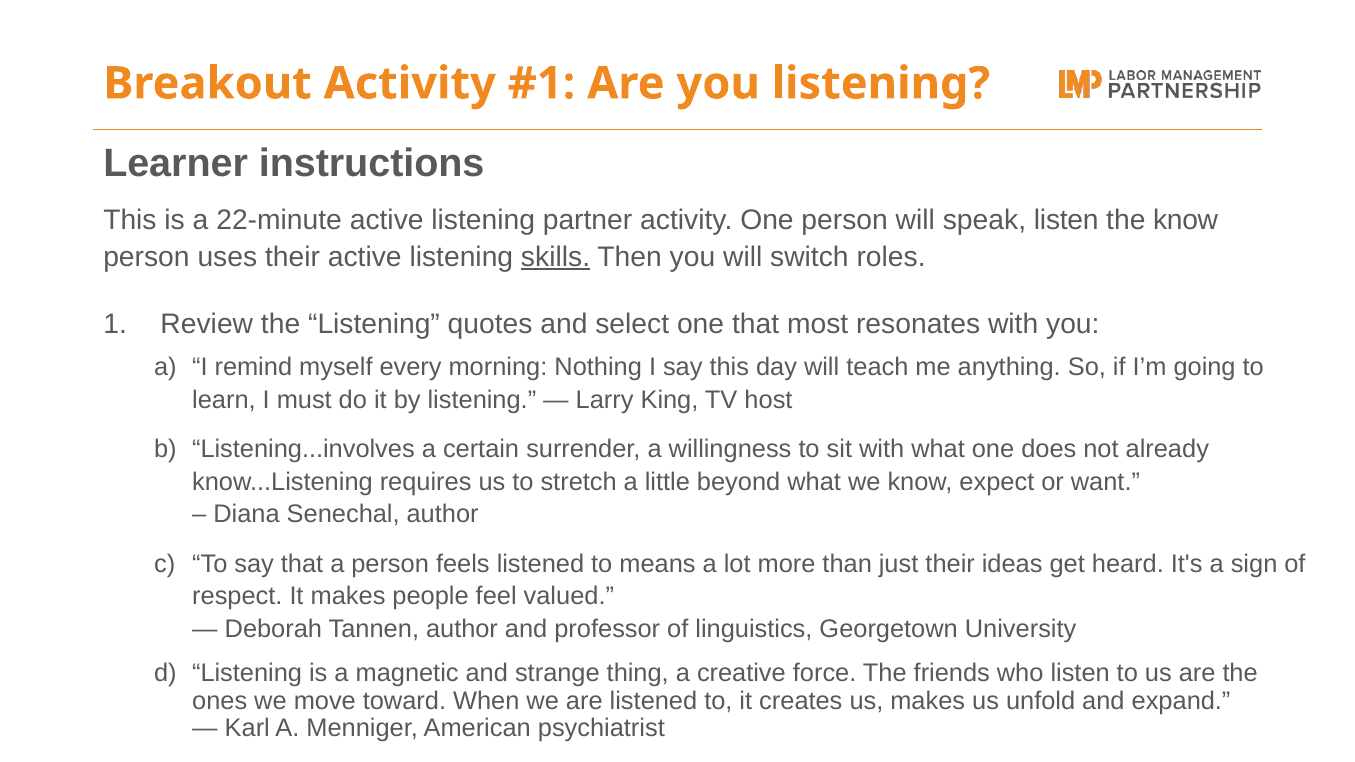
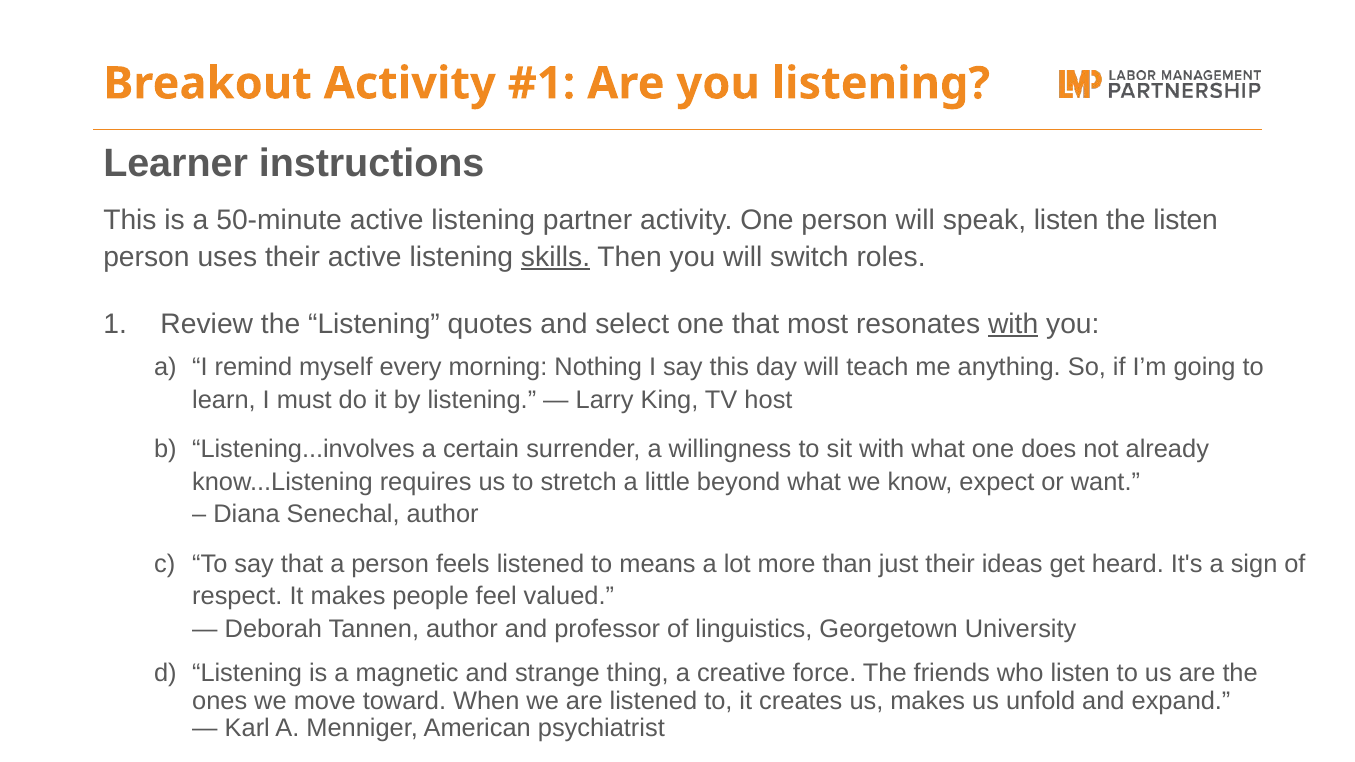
22-minute: 22-minute -> 50-minute
the know: know -> listen
with at (1013, 324) underline: none -> present
